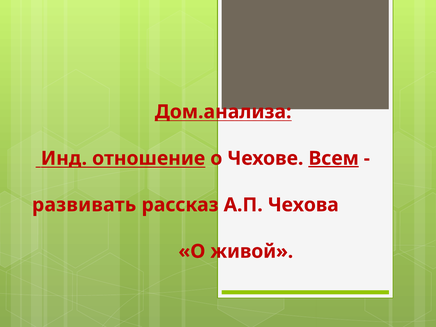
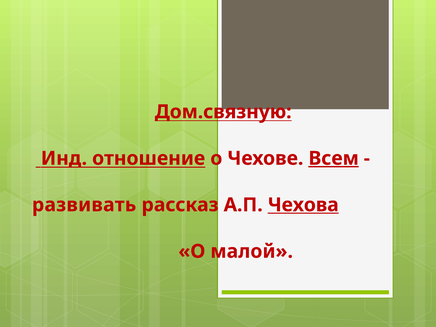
Дом.анализа: Дом.анализа -> Дом.связную
Чехова underline: none -> present
живой: живой -> малой
